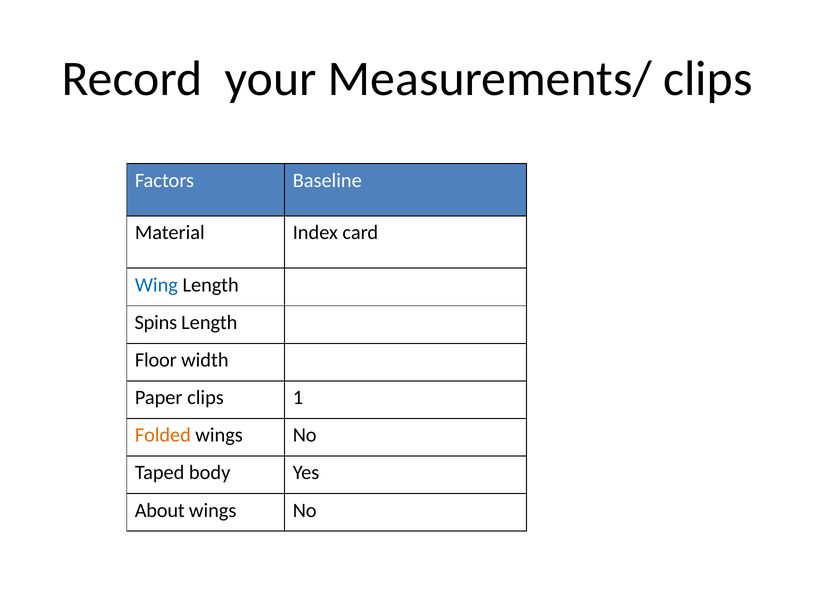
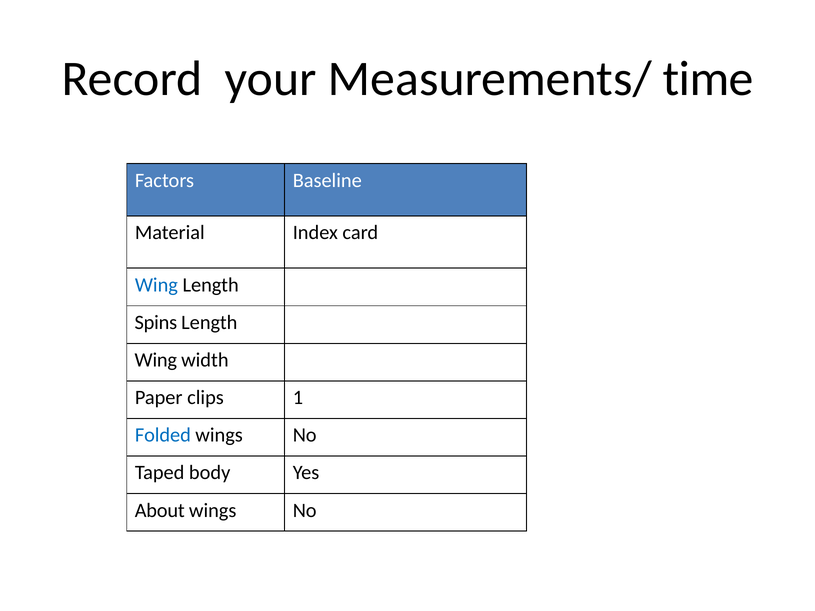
Measurements/ clips: clips -> time
Floor at (156, 360): Floor -> Wing
Folded colour: orange -> blue
